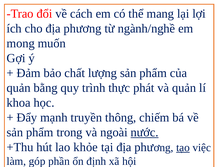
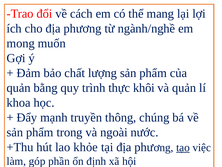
phát: phát -> khôi
chiếm: chiếm -> chúng
nước underline: present -> none
